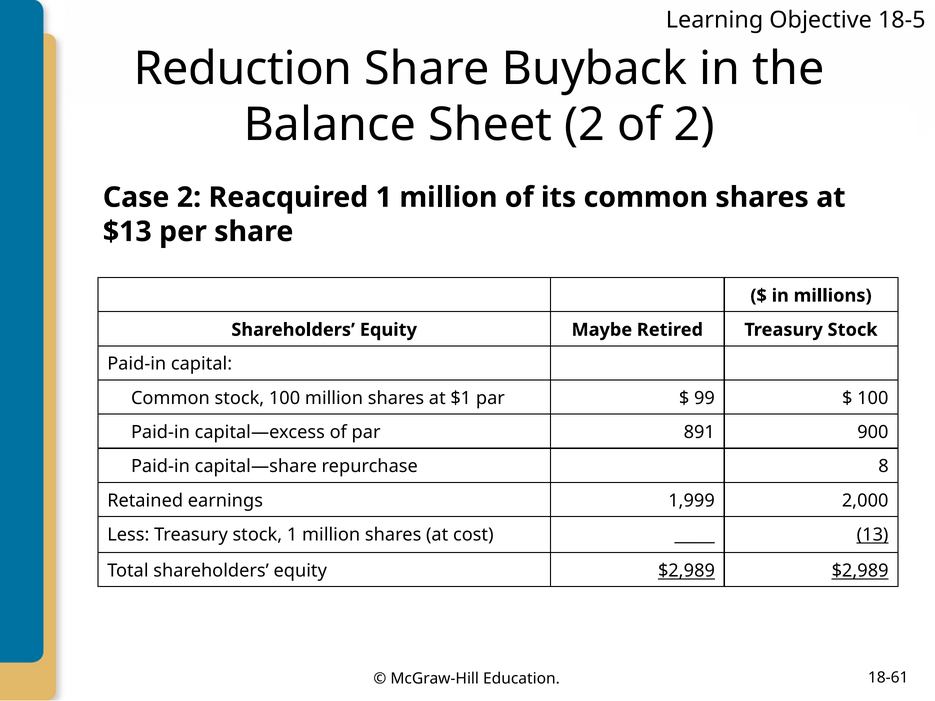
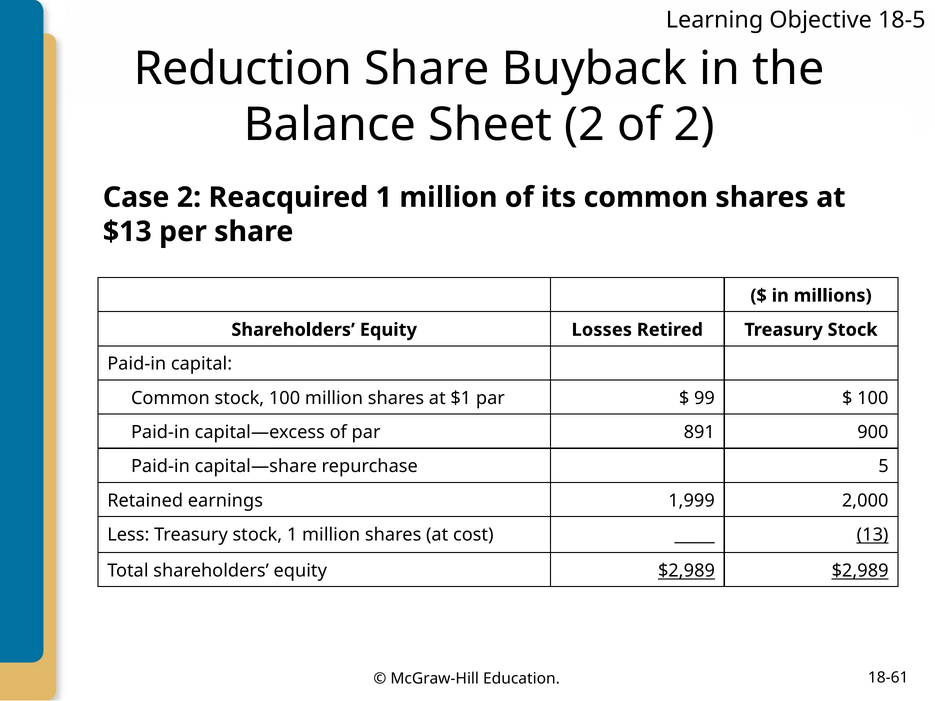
Maybe: Maybe -> Losses
8: 8 -> 5
